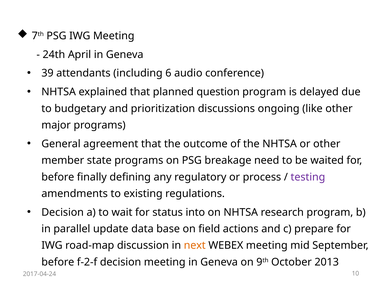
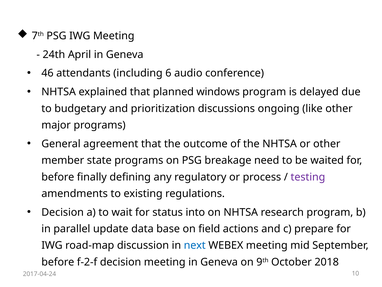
39: 39 -> 46
question: question -> windows
next colour: orange -> blue
2013: 2013 -> 2018
